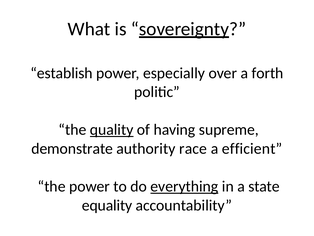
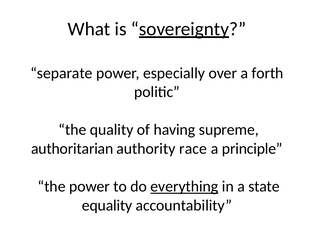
establish: establish -> separate
quality underline: present -> none
demonstrate: demonstrate -> authoritarian
efficient: efficient -> principle
